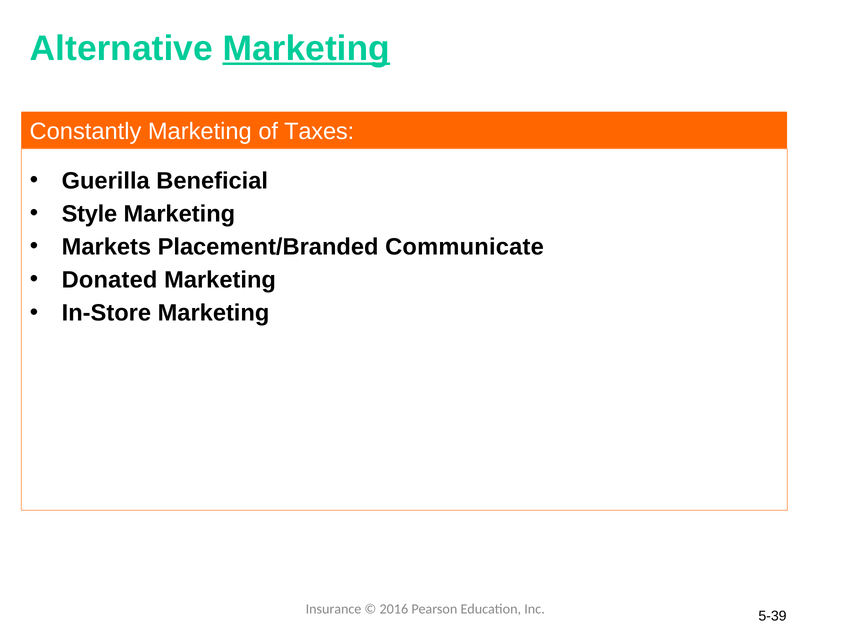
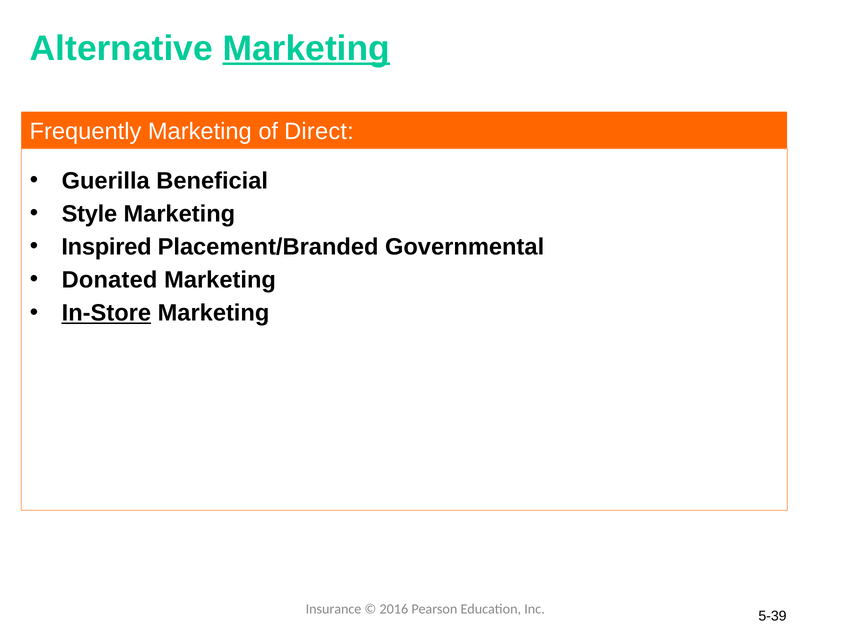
Constantly: Constantly -> Frequently
Taxes: Taxes -> Direct
Markets: Markets -> Inspired
Communicate: Communicate -> Governmental
In-Store underline: none -> present
